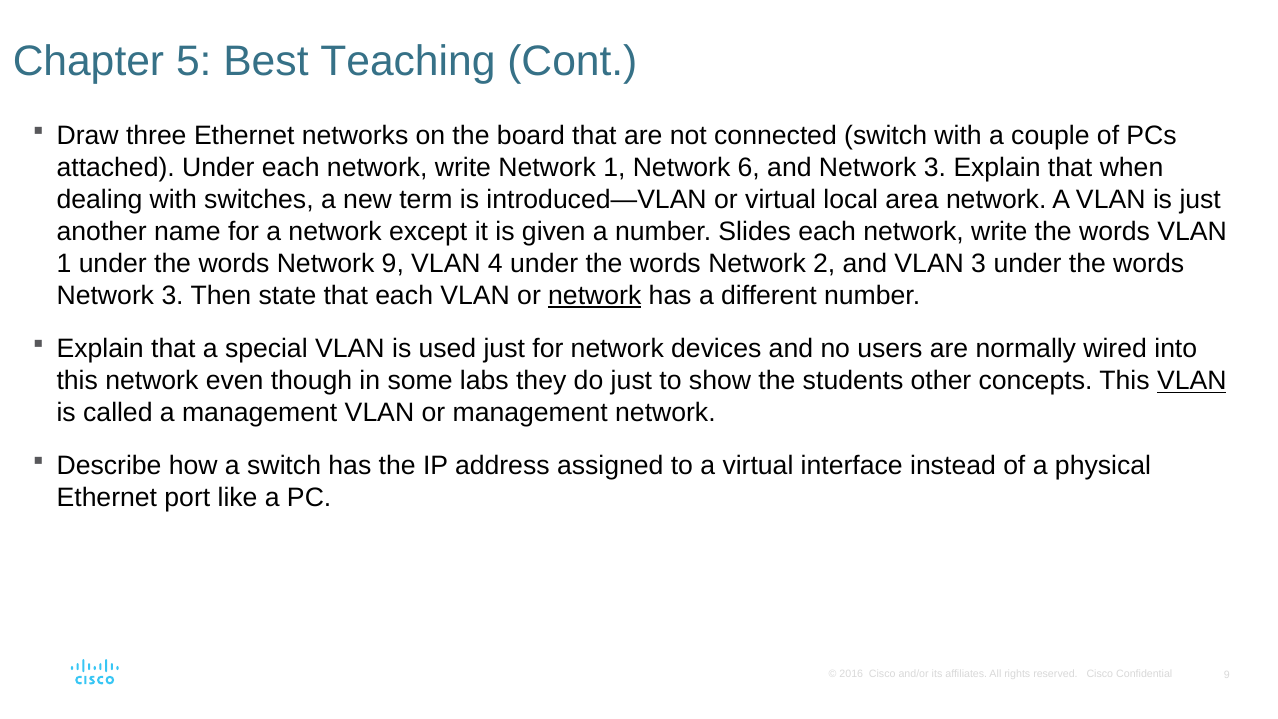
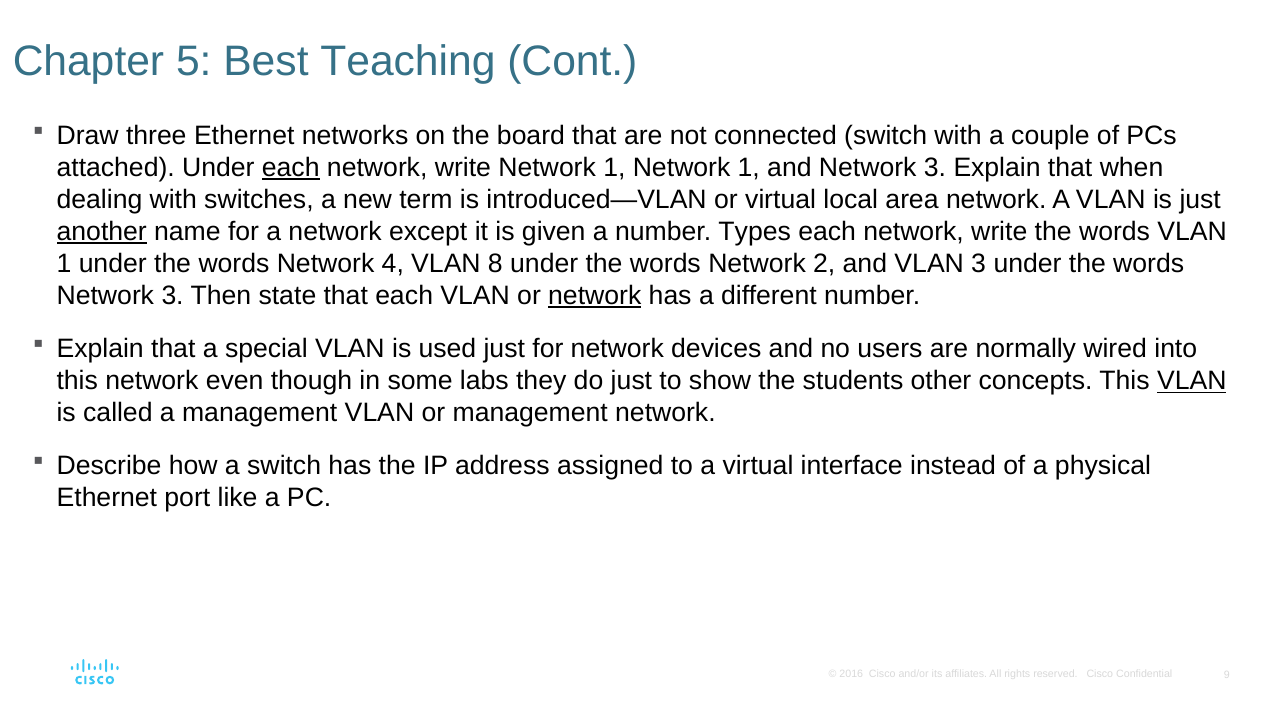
each at (291, 168) underline: none -> present
1 Network 6: 6 -> 1
another underline: none -> present
Slides: Slides -> Types
Network 9: 9 -> 4
4: 4 -> 8
